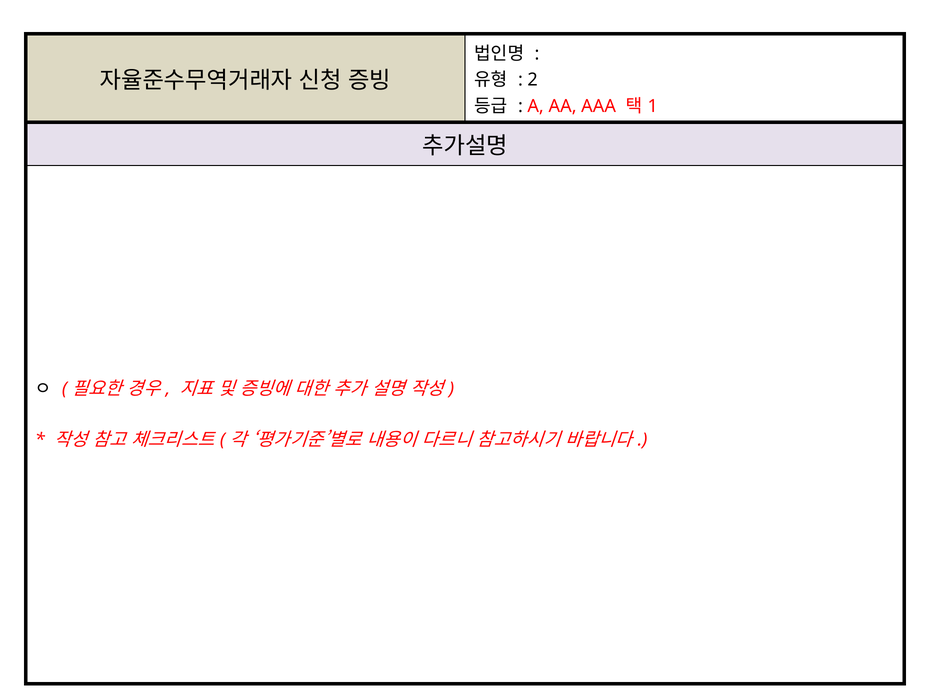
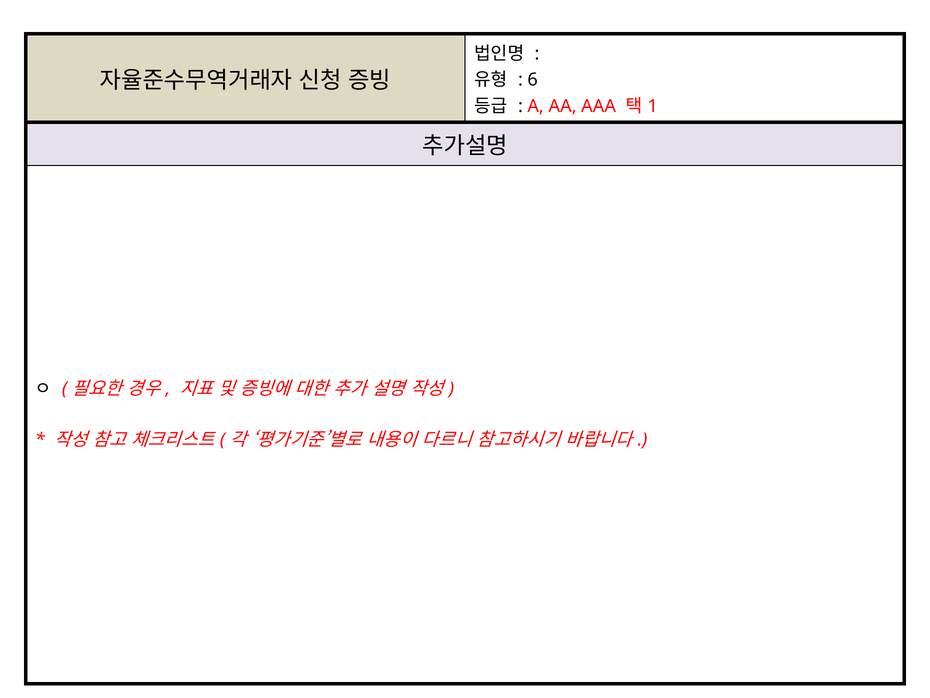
2: 2 -> 6
